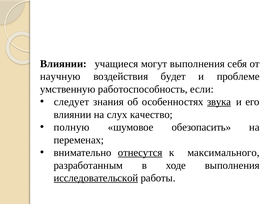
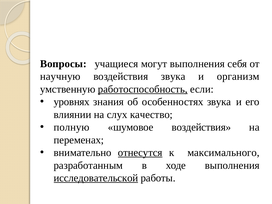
Влиянии at (63, 64): Влиянии -> Вопросы
воздействия будет: будет -> звука
проблеме: проблеме -> организм
работоспособность underline: none -> present
следует: следует -> уровнях
звука at (219, 102) underline: present -> none
шумовое обезопасить: обезопасить -> воздействия
